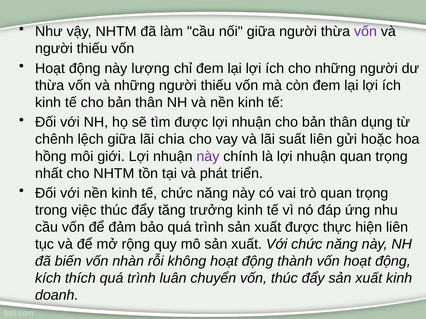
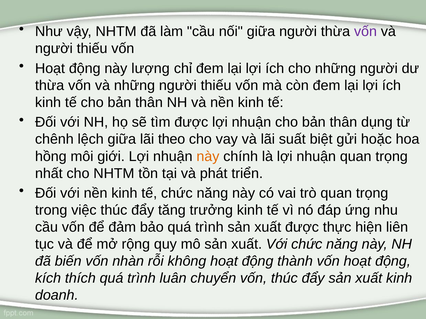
chia: chia -> theo
suất liên: liên -> biệt
này at (208, 157) colour: purple -> orange
